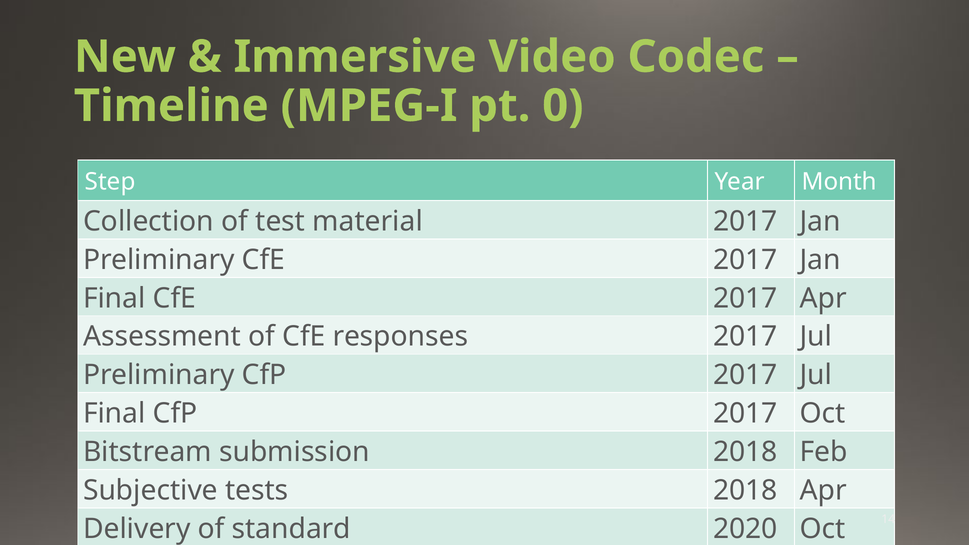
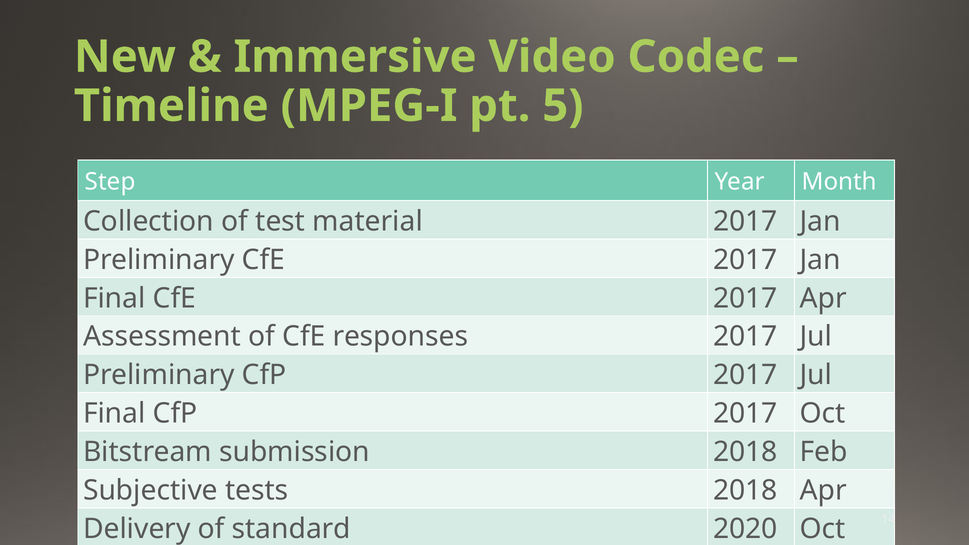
0: 0 -> 5
